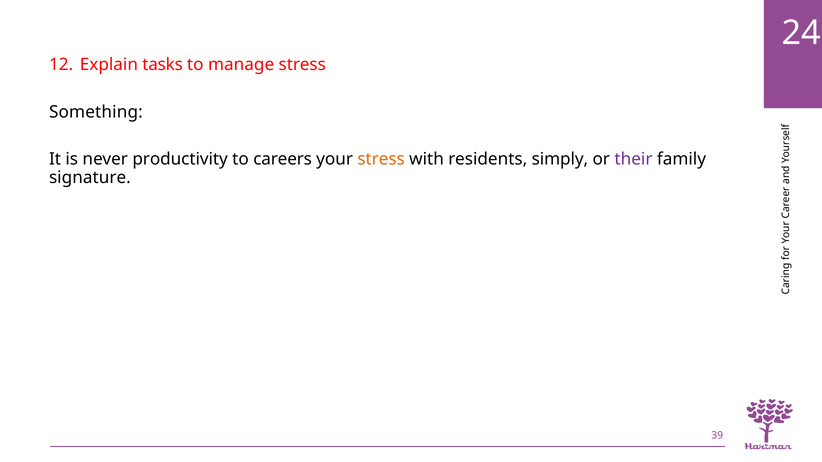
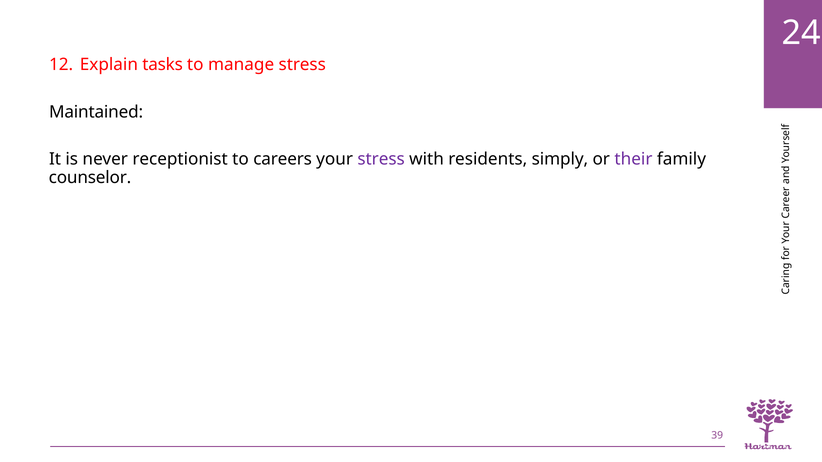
Something: Something -> Maintained
productivity: productivity -> receptionist
stress at (381, 159) colour: orange -> purple
signature: signature -> counselor
